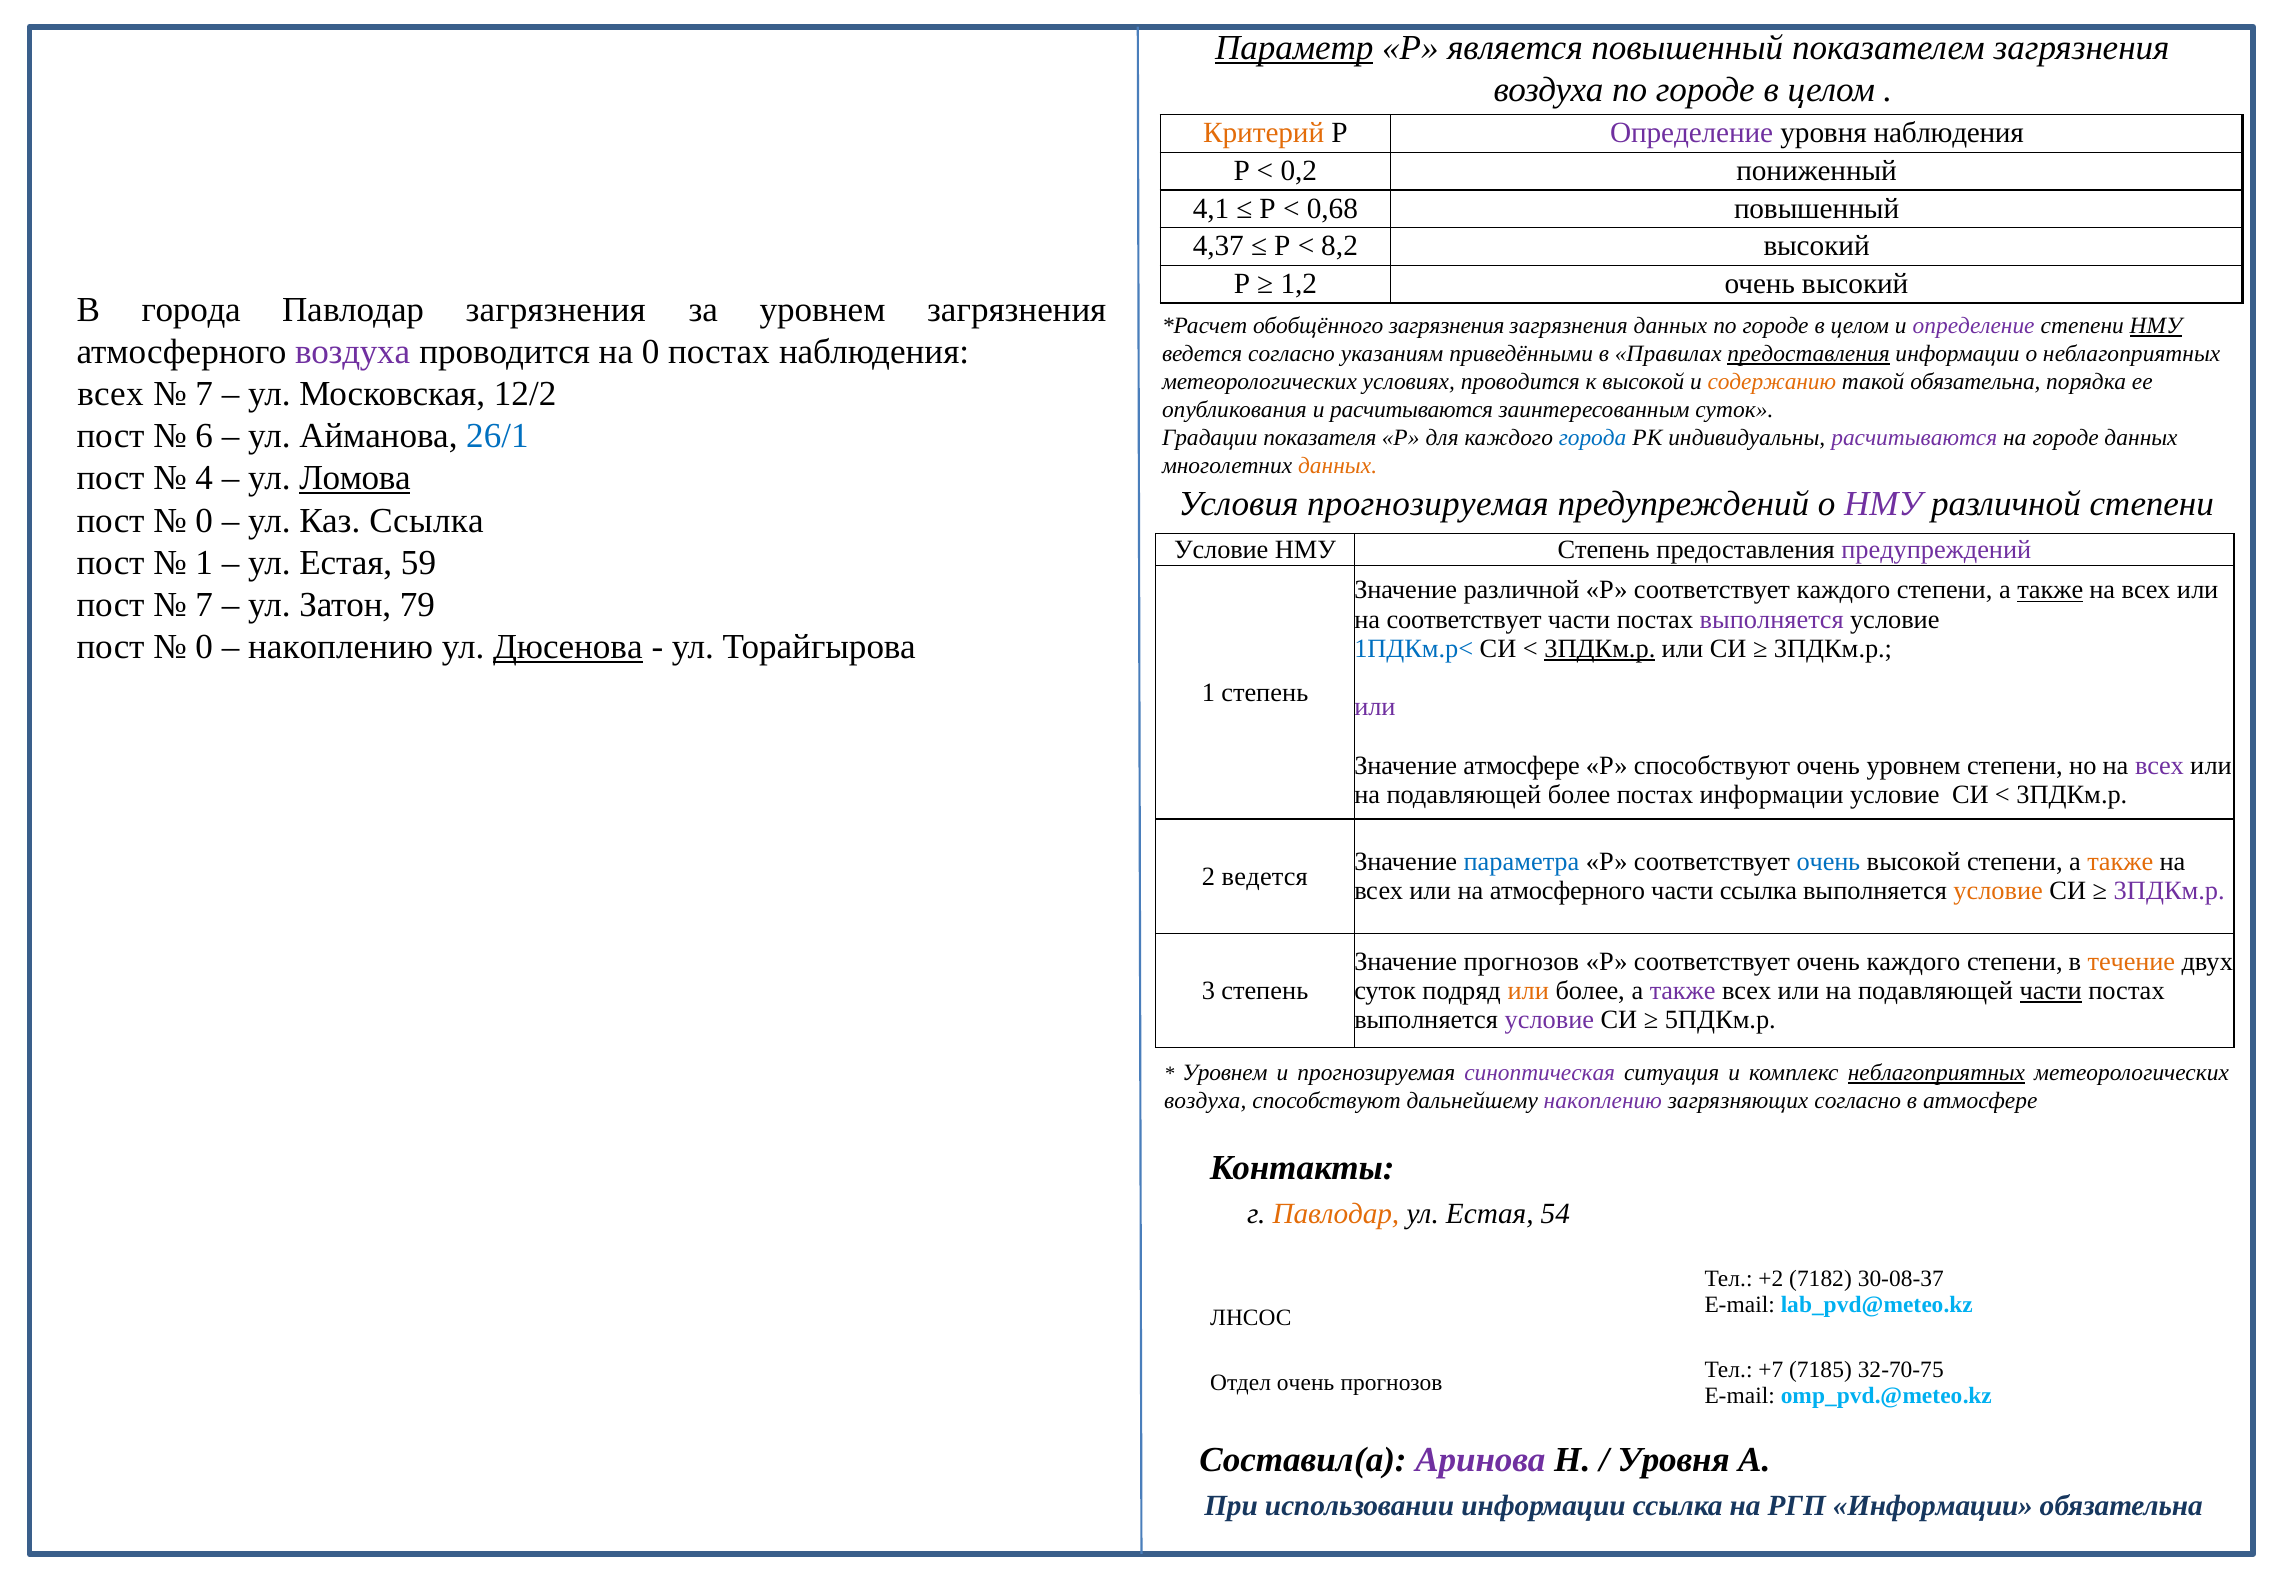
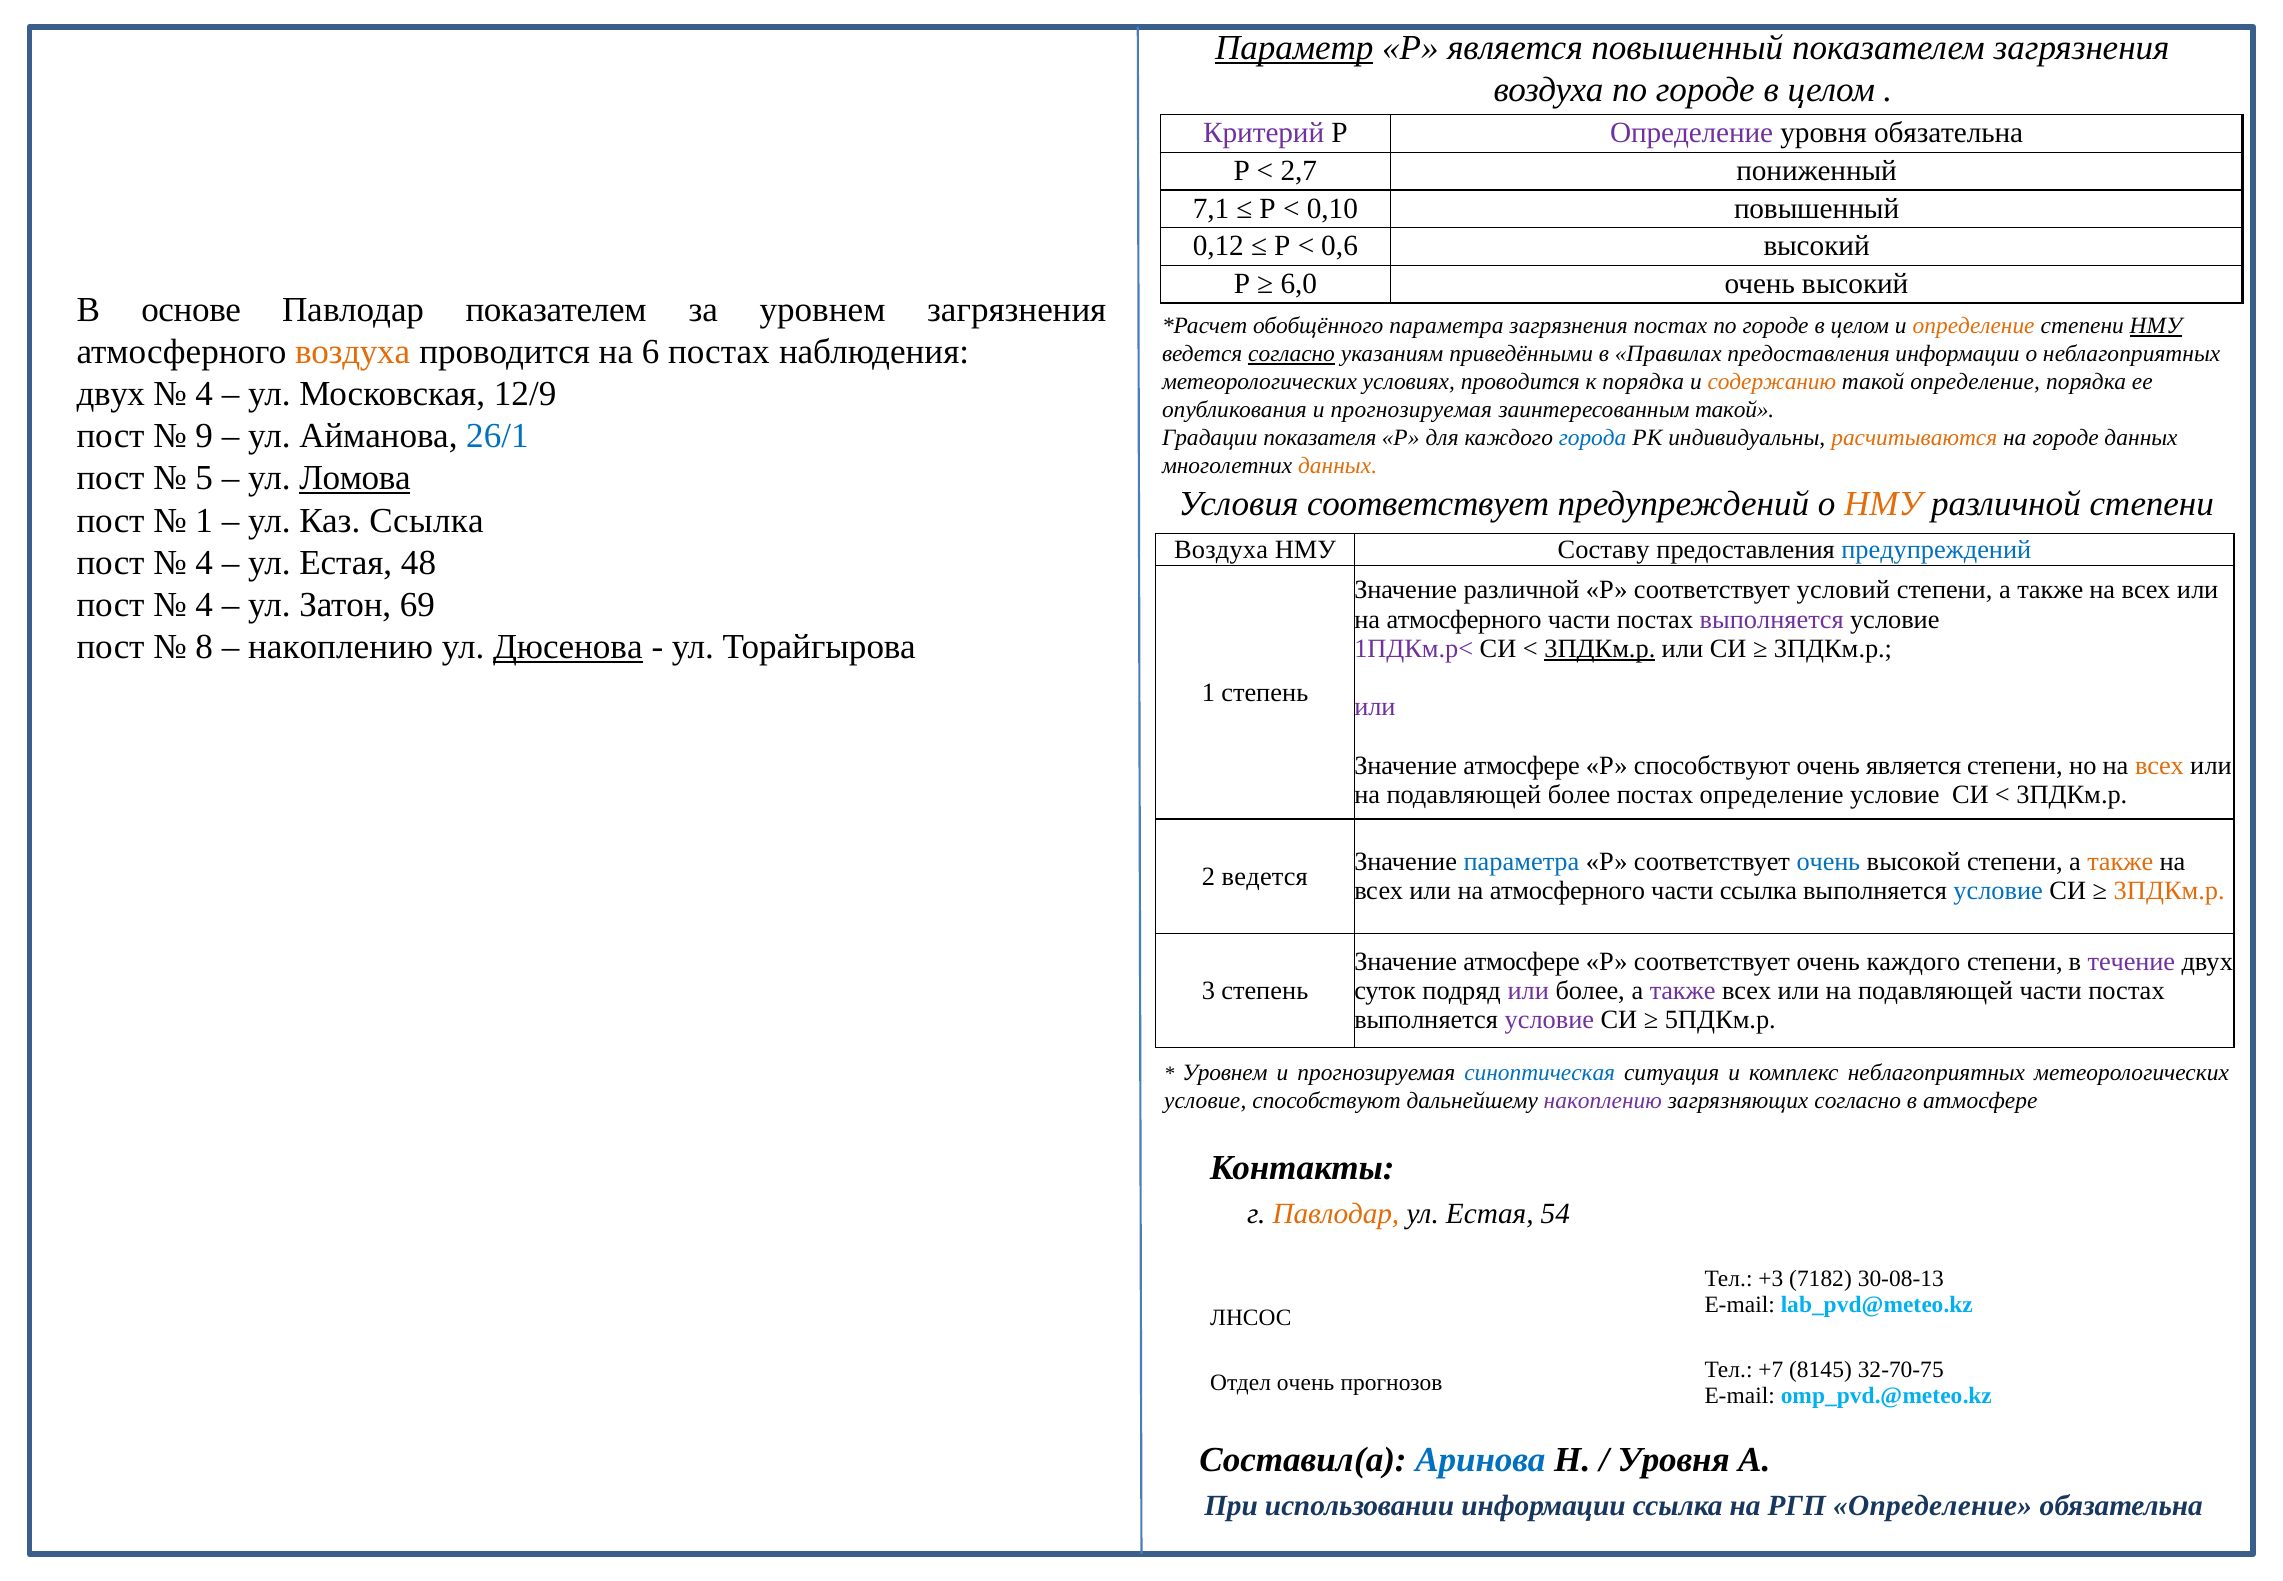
Критерий colour: orange -> purple
уровня наблюдения: наблюдения -> обязательна
0,2: 0,2 -> 2,7
4,1: 4,1 -> 7,1
0,68: 0,68 -> 0,10
4,37: 4,37 -> 0,12
8,2: 8,2 -> 0,6
1,2: 1,2 -> 6,0
В города: города -> основе
Павлодар загрязнения: загрязнения -> показателем
обобщённого загрязнения: загрязнения -> параметра
загрязнения данных: данных -> постах
определение at (1974, 326) colour: purple -> orange
воздуха at (353, 352) colour: purple -> orange
на 0: 0 -> 6
согласно at (1292, 354) underline: none -> present
предоставления at (1809, 354) underline: present -> none
к высокой: высокой -> порядка
такой обязательна: обязательна -> определение
всех at (110, 394): всех -> двух
7 at (204, 394): 7 -> 4
12/2: 12/2 -> 12/9
опубликования и расчитываются: расчитываются -> прогнозируемая
заинтересованным суток: суток -> такой
6: 6 -> 9
расчитываются at (1914, 438) colour: purple -> orange
4: 4 -> 5
Условия прогнозируемая: прогнозируемая -> соответствует
НМУ at (1883, 503) colour: purple -> orange
0 at (204, 520): 0 -> 1
Условие at (1221, 549): Условие -> Воздуха
НМУ Степень: Степень -> Составу
предупреждений at (1936, 549) colour: purple -> blue
1 at (204, 562): 1 -> 4
59: 59 -> 48
соответствует каждого: каждого -> условий
также at (2050, 590) underline: present -> none
7 at (204, 605): 7 -> 4
79: 79 -> 69
соответствует at (1464, 619): соответствует -> атмосферного
0 at (204, 647): 0 -> 8
1ПДКм.р< colour: blue -> purple
очень уровнем: уровнем -> является
всех at (2159, 765) colour: purple -> orange
постах информации: информации -> определение
условие at (1998, 891) colour: orange -> blue
3ПДКм.р at (2169, 891) colour: purple -> orange
прогнозов at (1521, 961): прогнозов -> атмосфере
течение colour: orange -> purple
или at (1528, 990) colour: orange -> purple
части at (2051, 990) underline: present -> none
синоптическая colour: purple -> blue
неблагоприятных at (1936, 1073) underline: present -> none
воздуха at (1205, 1101): воздуха -> условие
+2: +2 -> +3
30-08-37: 30-08-37 -> 30-08-13
7185: 7185 -> 8145
Аринова colour: purple -> blue
РГП Информации: Информации -> Определение
